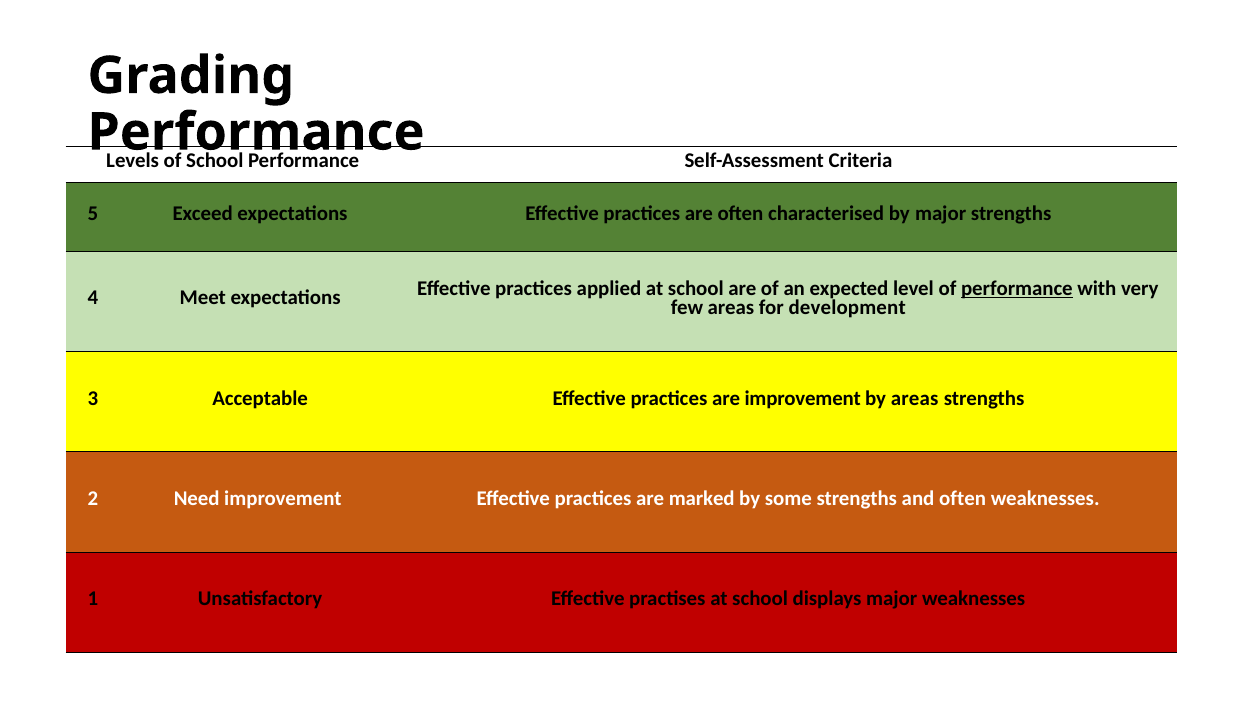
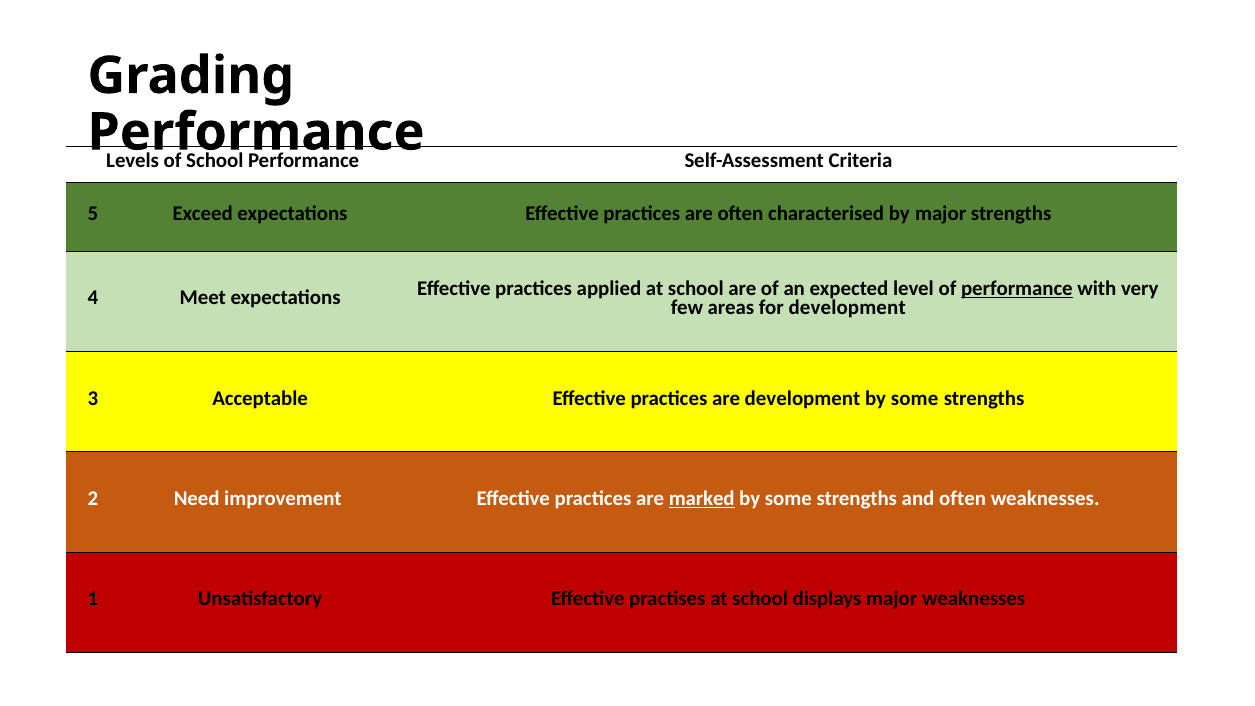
are improvement: improvement -> development
areas at (915, 398): areas -> some
marked underline: none -> present
